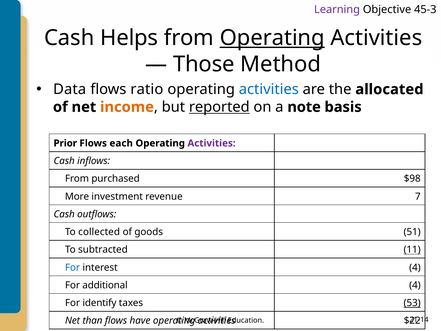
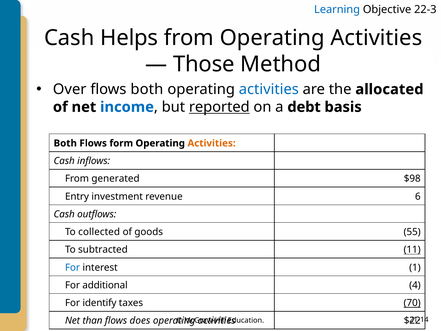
Learning colour: purple -> blue
45-3: 45-3 -> 22-3
Operating at (272, 38) underline: present -> none
Data: Data -> Over
flows ratio: ratio -> both
income colour: orange -> blue
note: note -> debt
Prior at (65, 143): Prior -> Both
each: each -> form
Activities at (212, 143) colour: purple -> orange
purchased: purchased -> generated
More: More -> Entry
7: 7 -> 6
51: 51 -> 55
interest 4: 4 -> 1
53: 53 -> 70
have: have -> does
